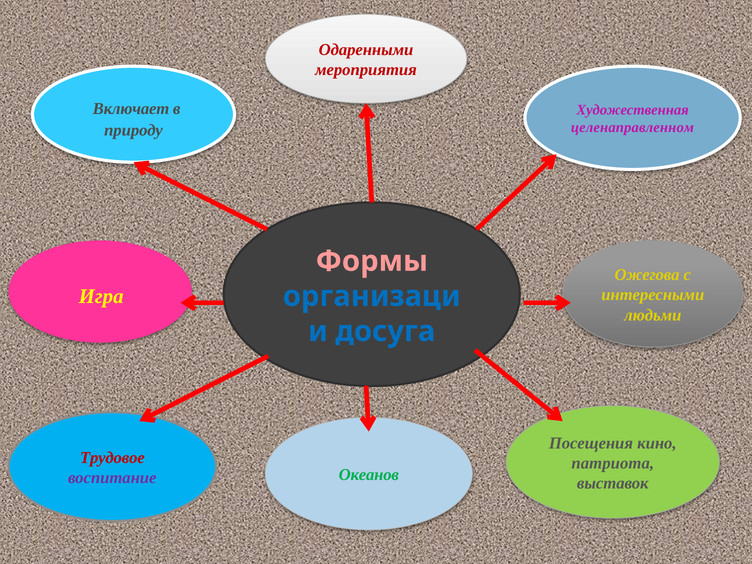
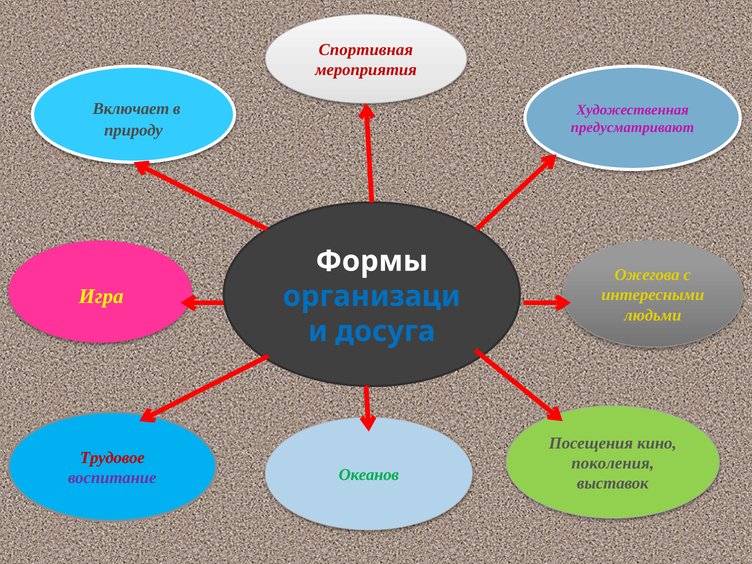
Одаренными: Одаренными -> Спортивная
целенаправленном: целенаправленном -> предусматривают
Формы colour: pink -> white
патриота: патриота -> поколения
